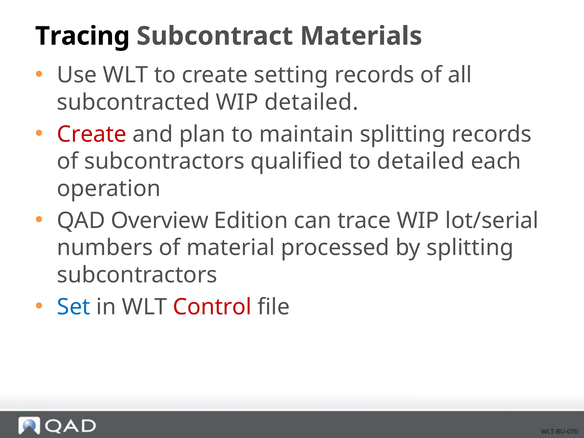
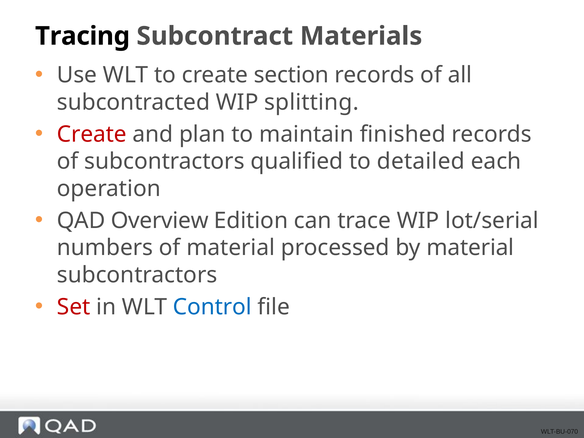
setting: setting -> section
WIP detailed: detailed -> splitting
maintain splitting: splitting -> finished
by splitting: splitting -> material
Set colour: blue -> red
Control colour: red -> blue
